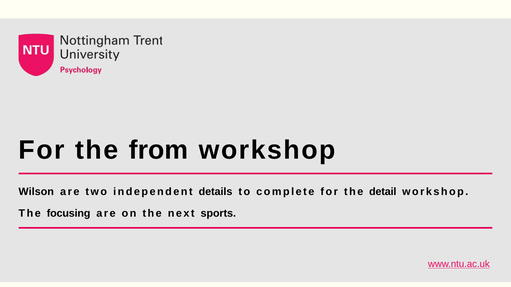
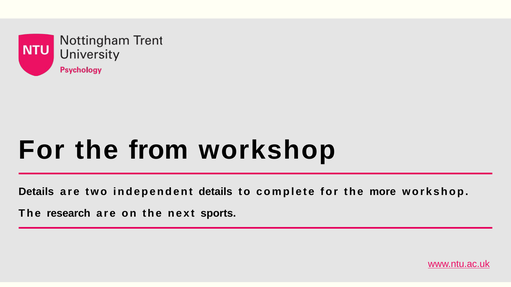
Wilson at (36, 192): Wilson -> Details
detail: detail -> more
focusing: focusing -> research
